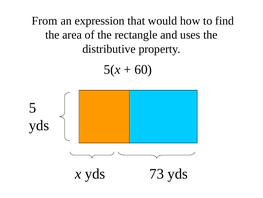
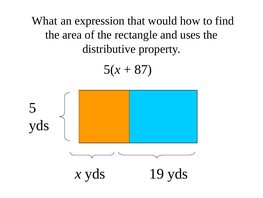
From: From -> What
60: 60 -> 87
73: 73 -> 19
